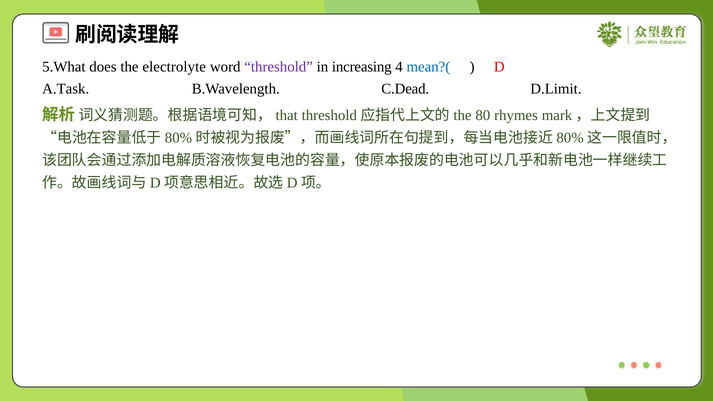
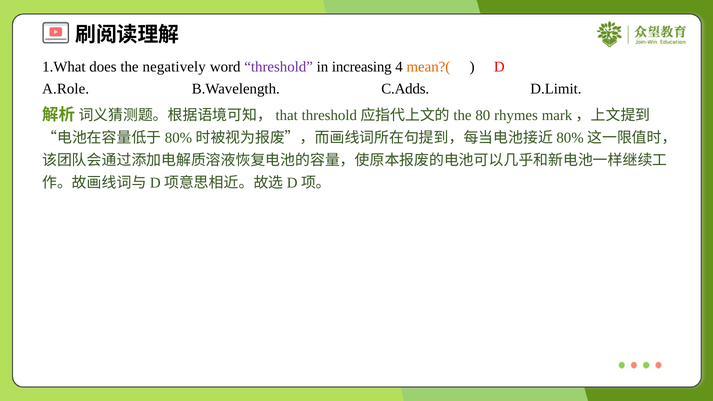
5.What: 5.What -> 1.What
electrolyte: electrolyte -> negatively
mean?( colour: blue -> orange
A.Task: A.Task -> A.Role
C.Dead: C.Dead -> C.Adds
